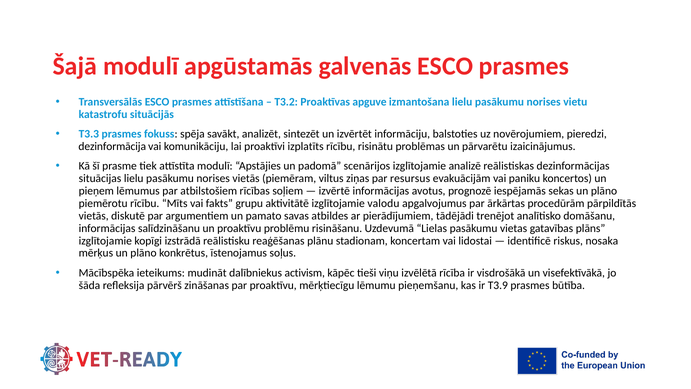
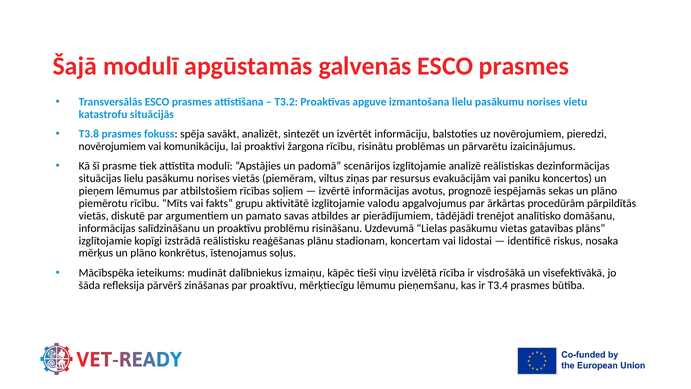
T3.3: T3.3 -> T3.8
dezinformācija at (112, 146): dezinformācija -> novērojumiem
izplatīts: izplatīts -> žargona
activism: activism -> izmaiņu
T3.9: T3.9 -> T3.4
